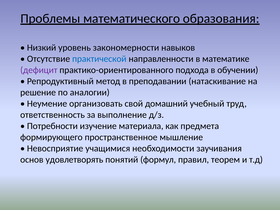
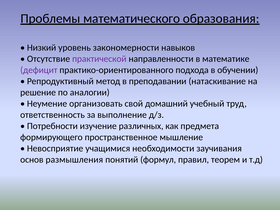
практической colour: blue -> purple
материала: материала -> различных
удовлетворять: удовлетворять -> размышления
